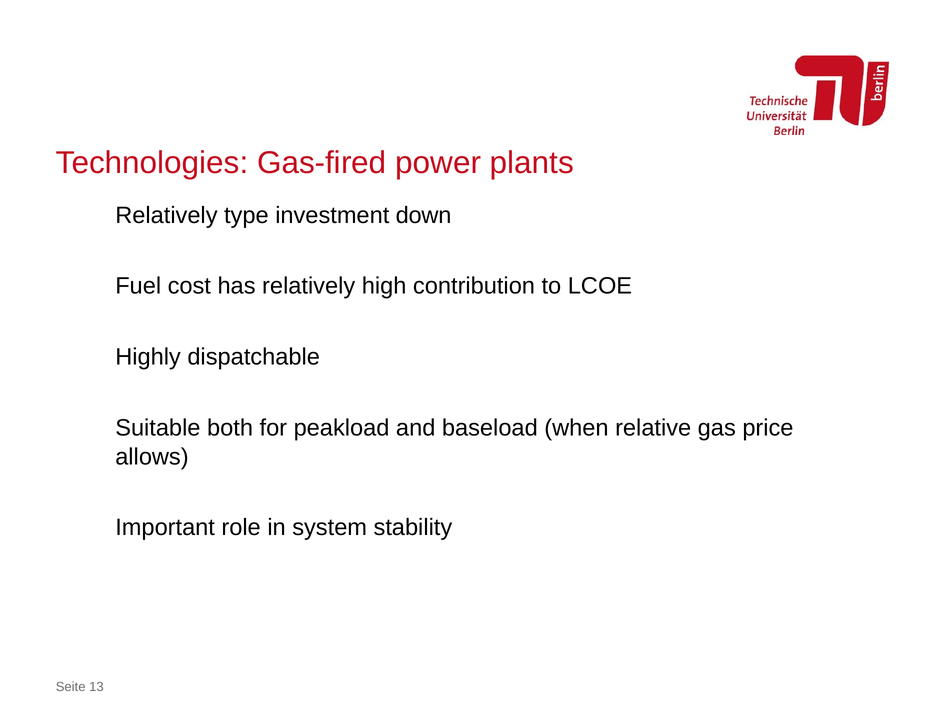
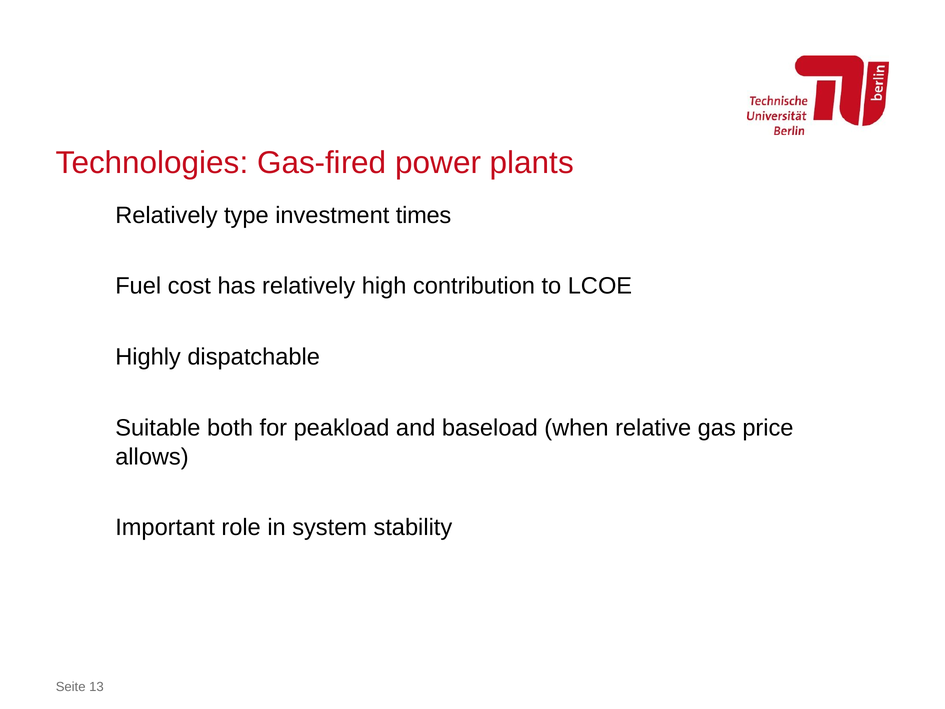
down: down -> times
